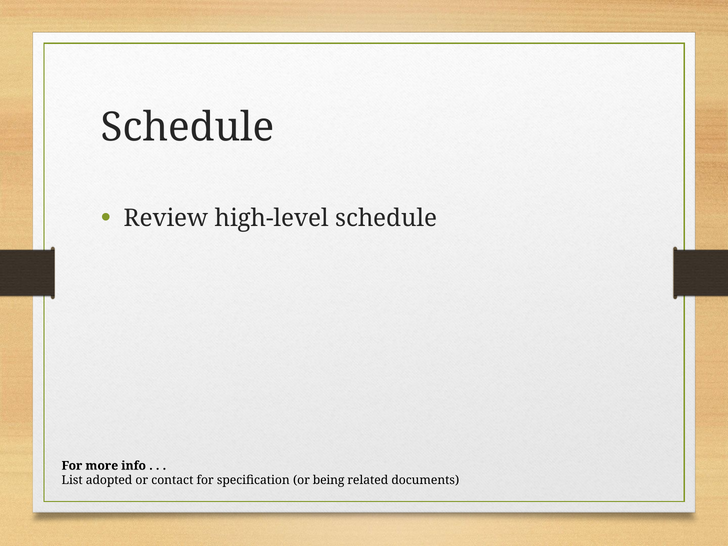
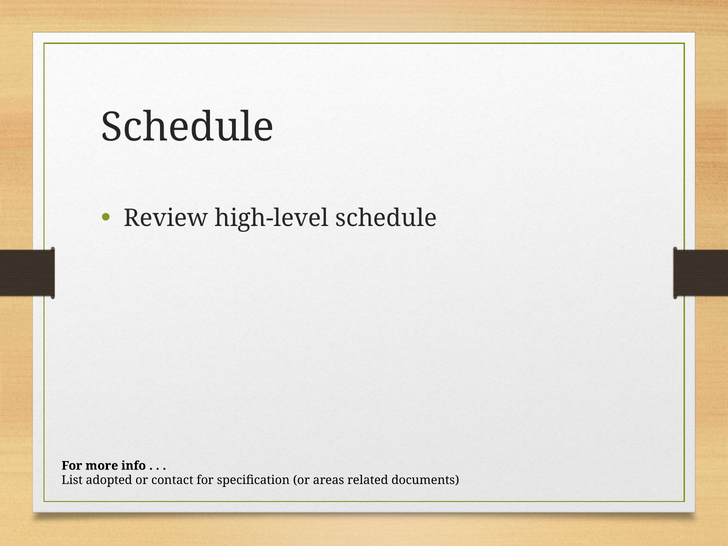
being: being -> areas
